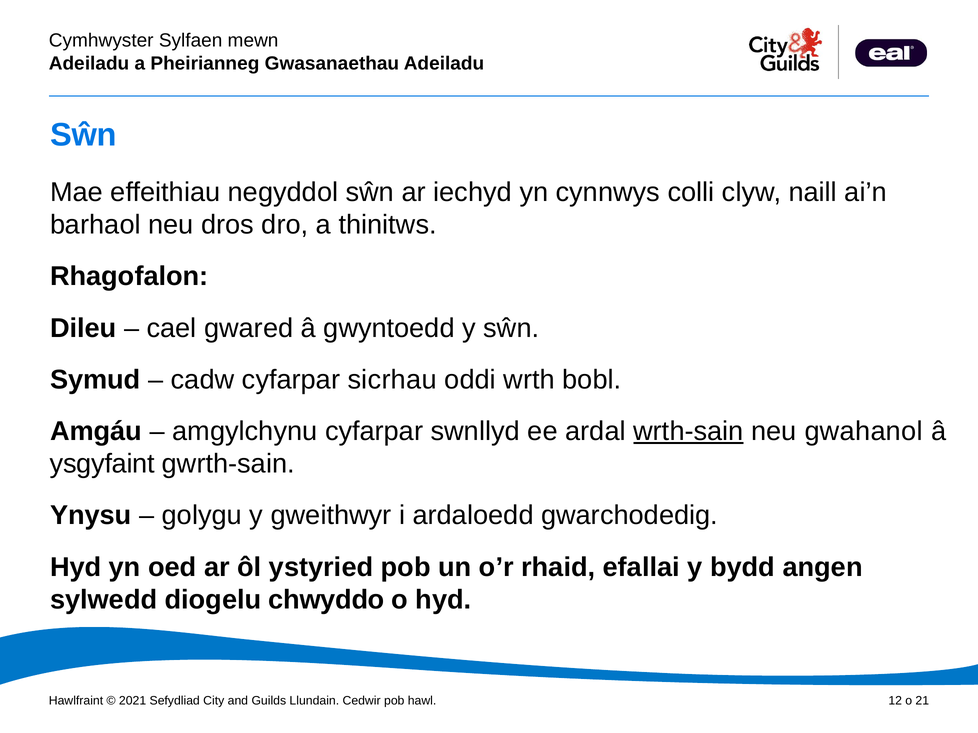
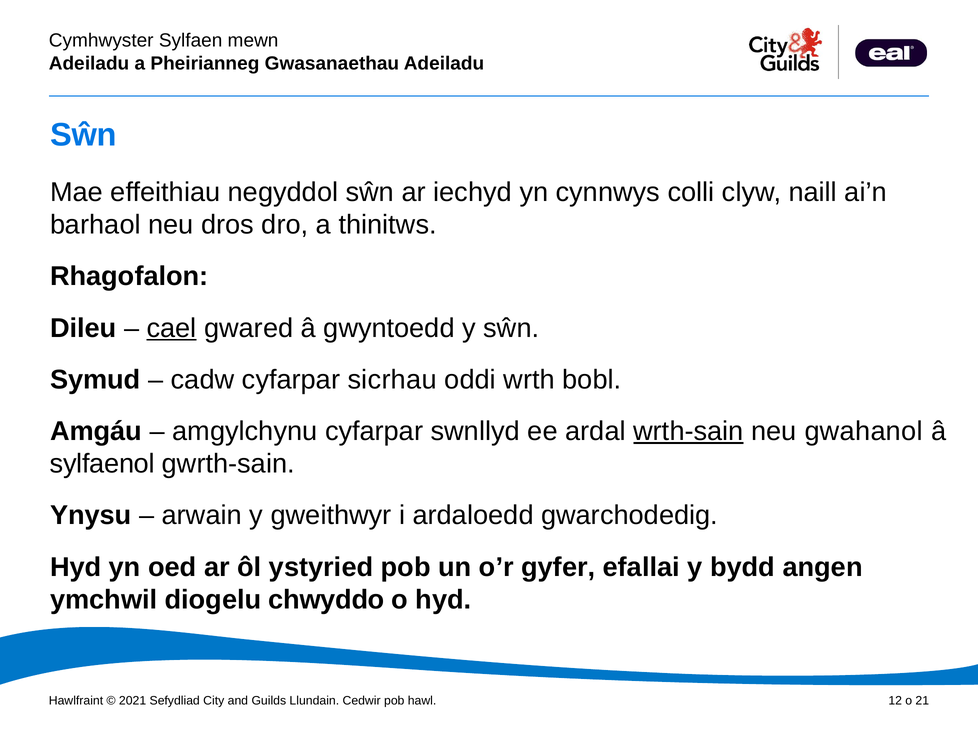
cael underline: none -> present
ysgyfaint: ysgyfaint -> sylfaenol
golygu: golygu -> arwain
rhaid: rhaid -> gyfer
sylwedd: sylwedd -> ymchwil
